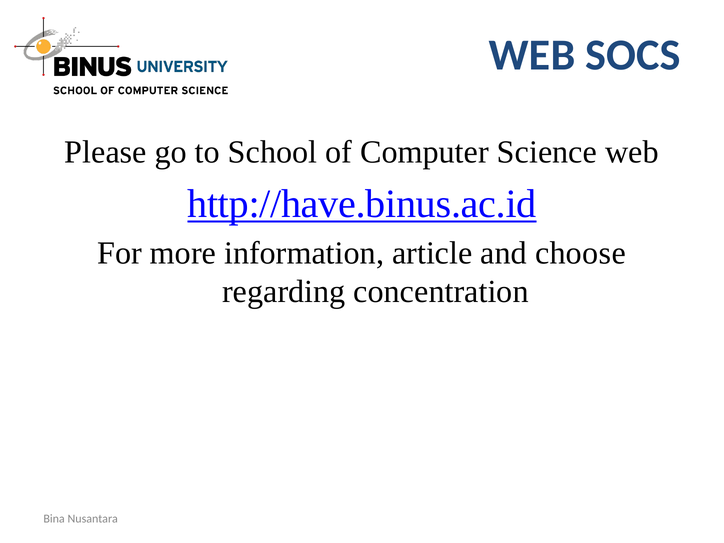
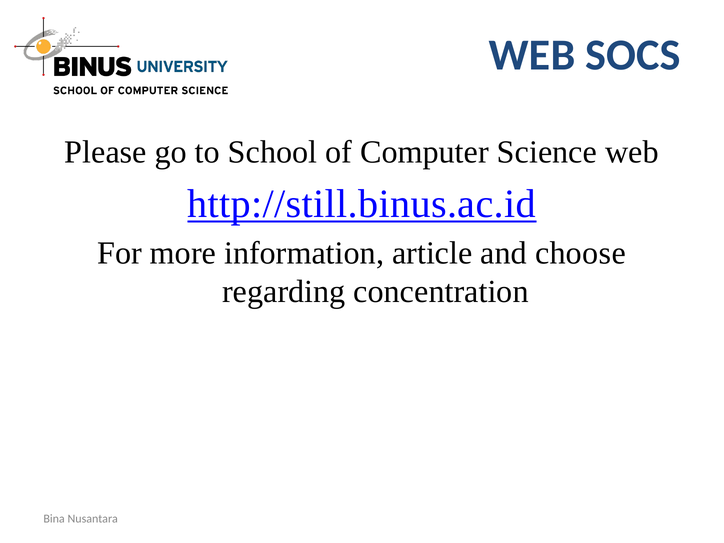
http://have.binus.ac.id: http://have.binus.ac.id -> http://still.binus.ac.id
